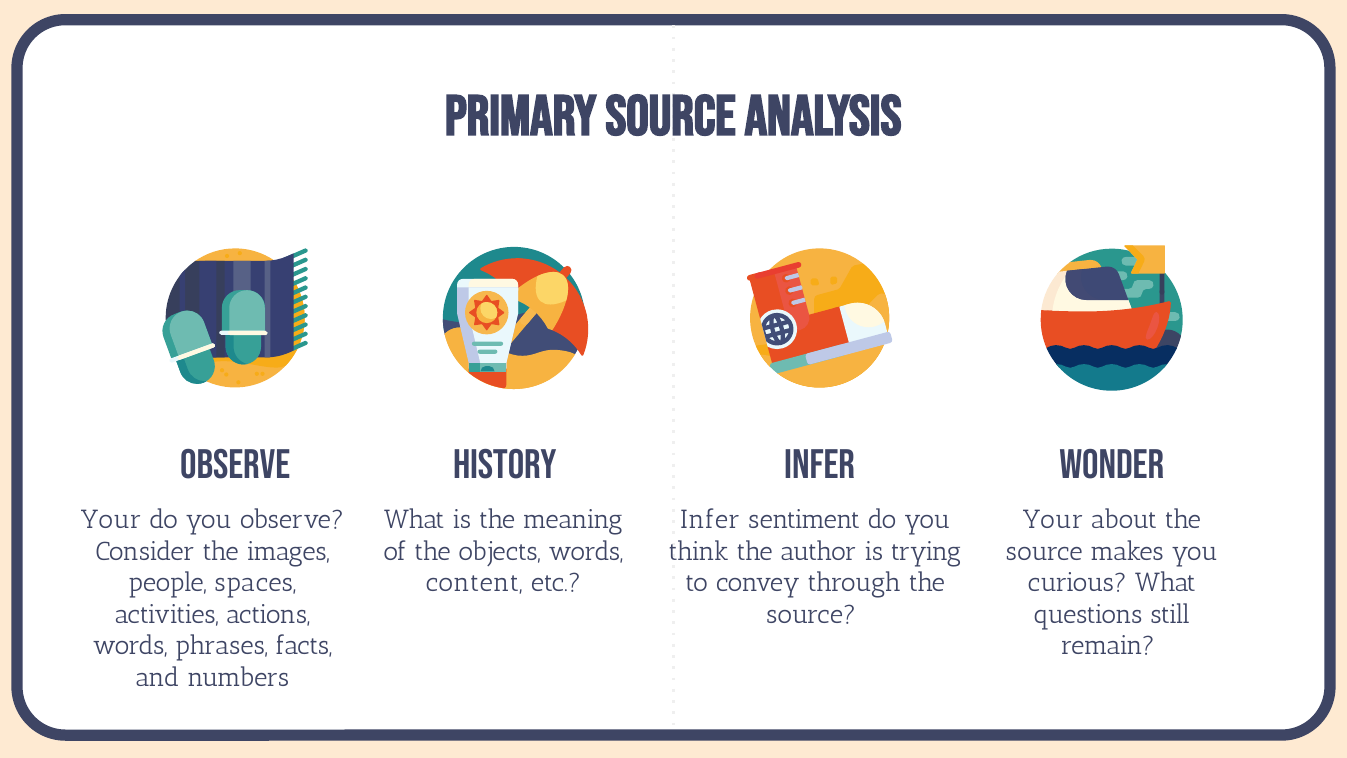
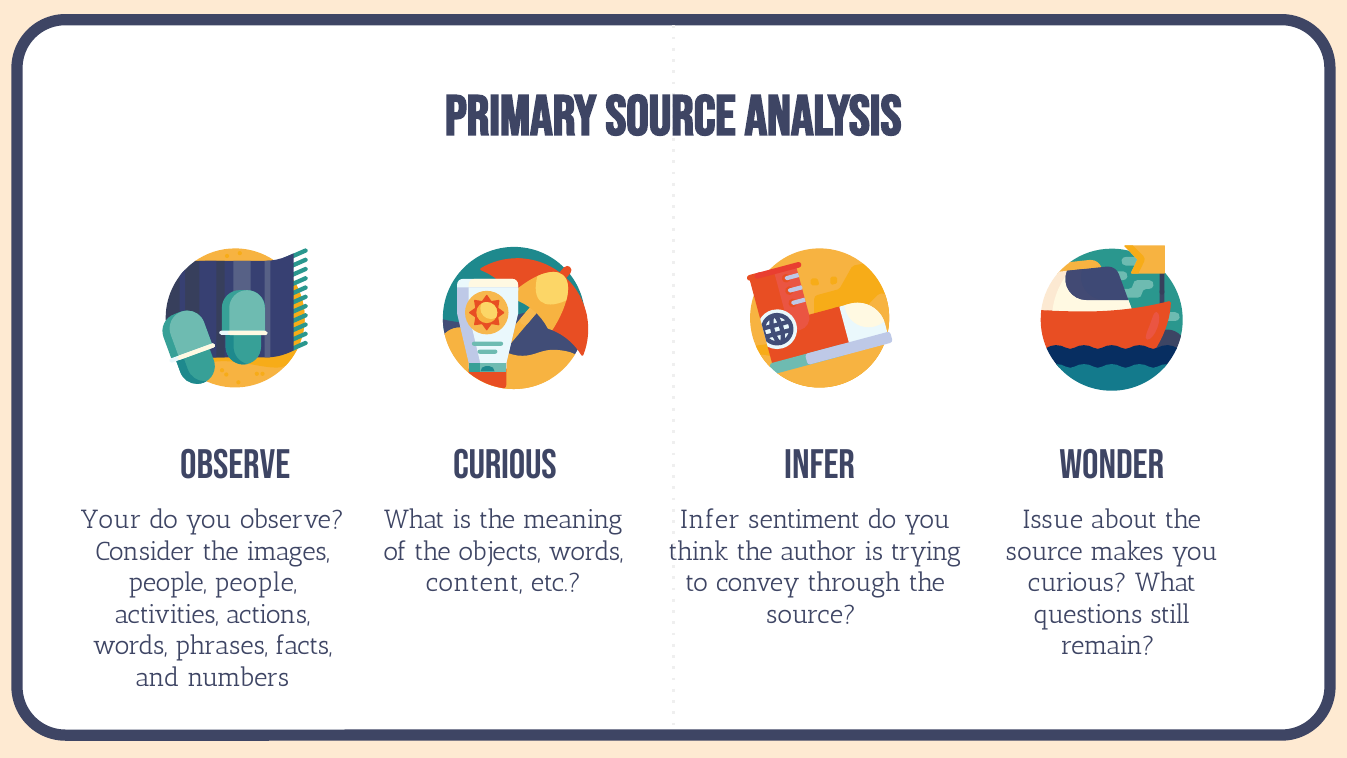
Observe History: History -> Curious
Your at (1053, 520): Your -> Issue
people spaces: spaces -> people
